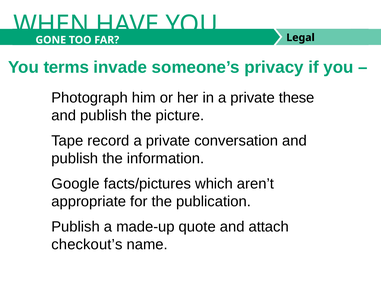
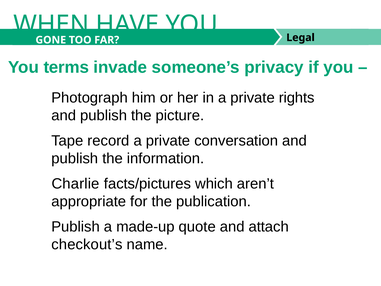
these: these -> rights
Google: Google -> Charlie
